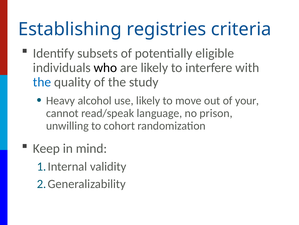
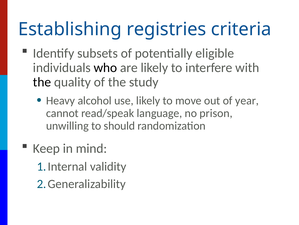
the at (42, 82) colour: blue -> black
your: your -> year
cohort: cohort -> should
